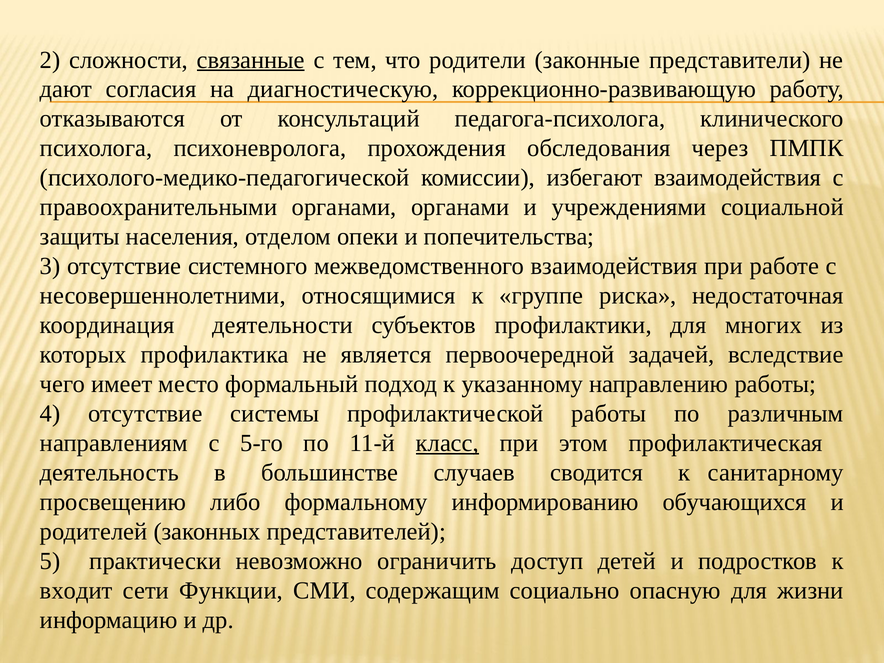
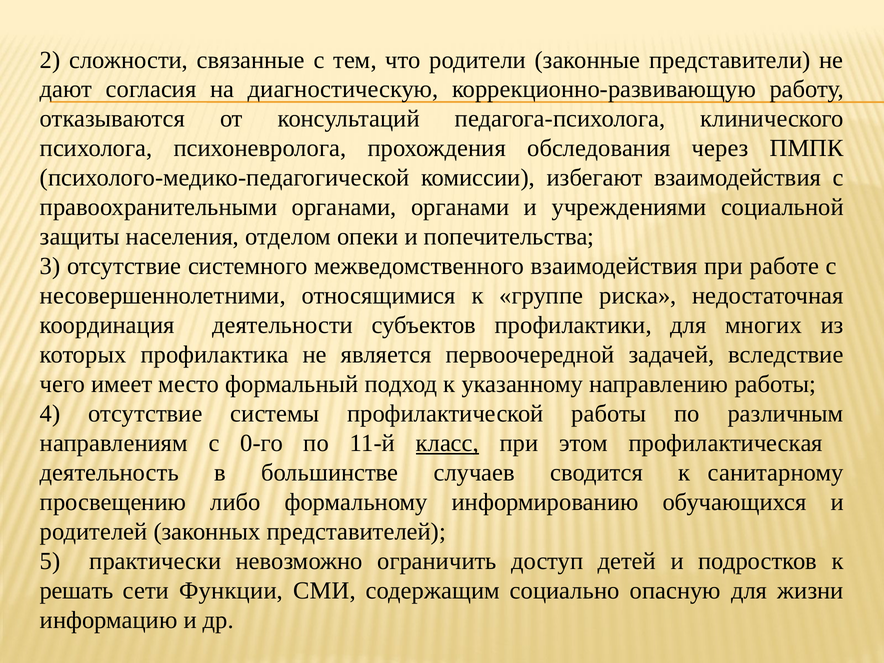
связанные underline: present -> none
5-го: 5-го -> 0-го
входит: входит -> решать
